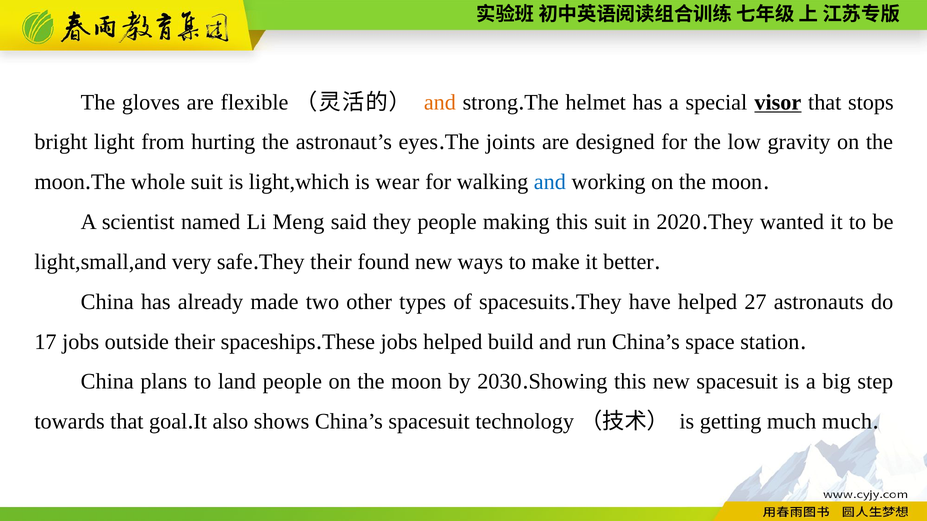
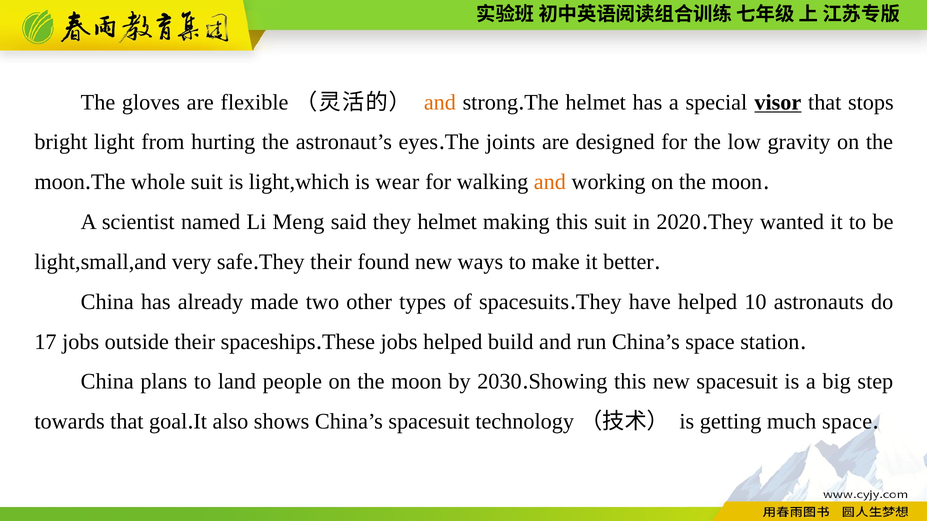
and at (550, 182) colour: blue -> orange
they people: people -> helmet
27: 27 -> 10
much much: much -> space
